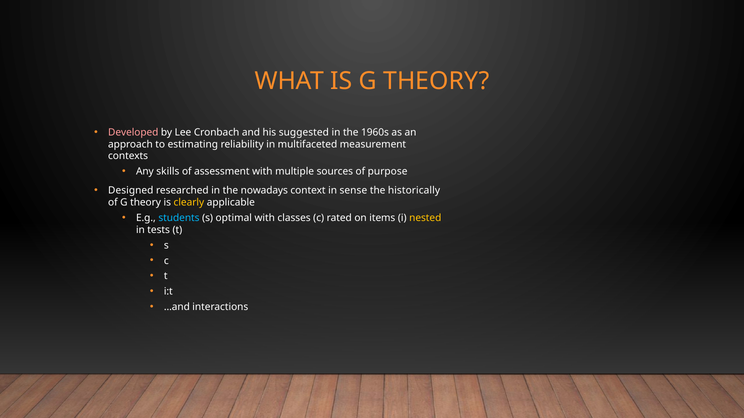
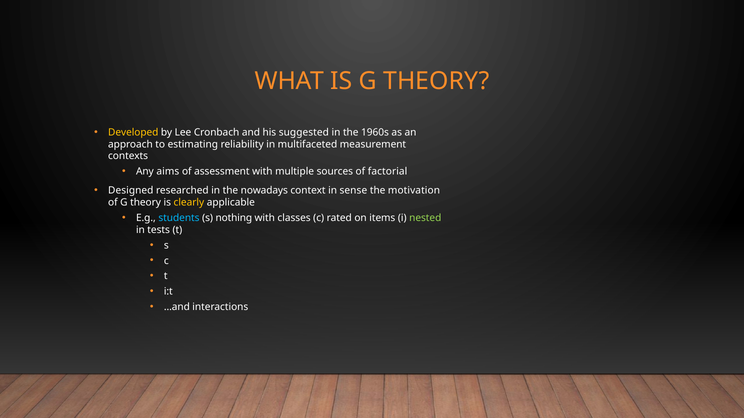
Developed colour: pink -> yellow
skills: skills -> aims
purpose: purpose -> factorial
historically: historically -> motivation
optimal: optimal -> nothing
nested colour: yellow -> light green
